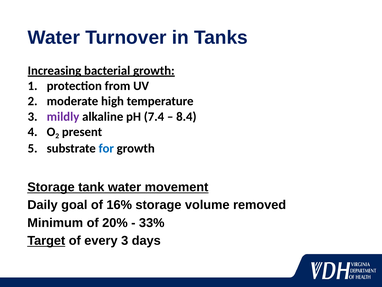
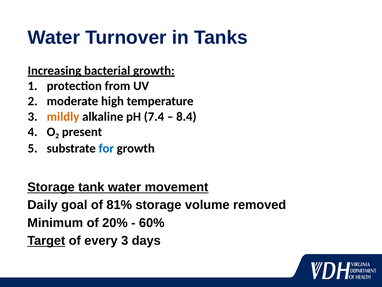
mildly colour: purple -> orange
16%: 16% -> 81%
33%: 33% -> 60%
